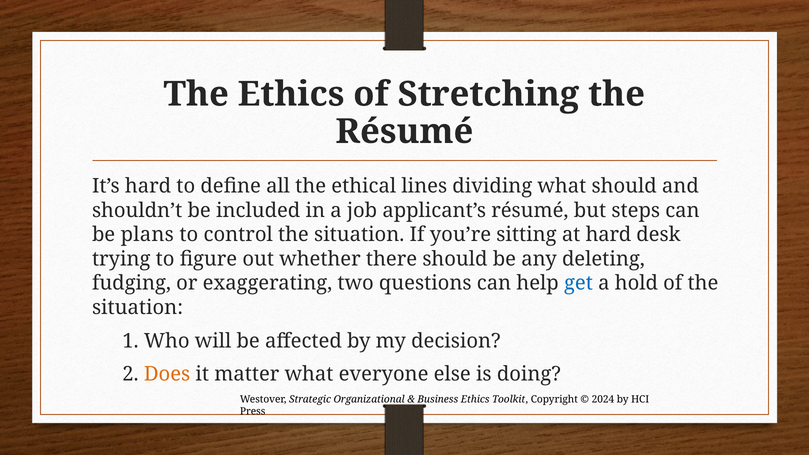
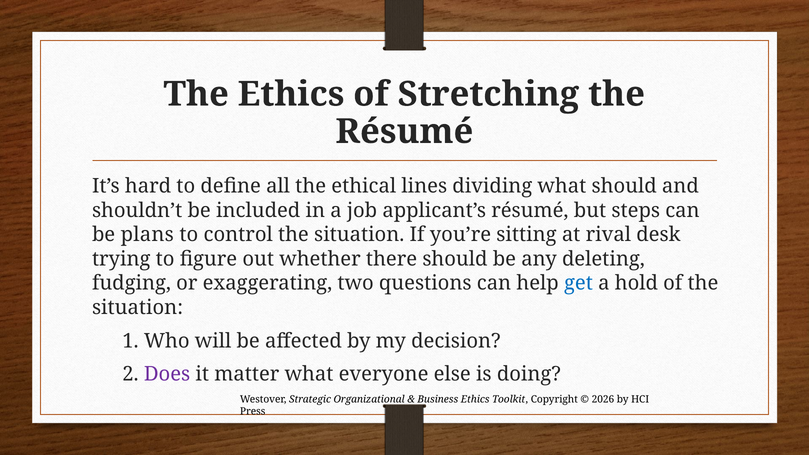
at hard: hard -> rival
Does colour: orange -> purple
2024: 2024 -> 2026
